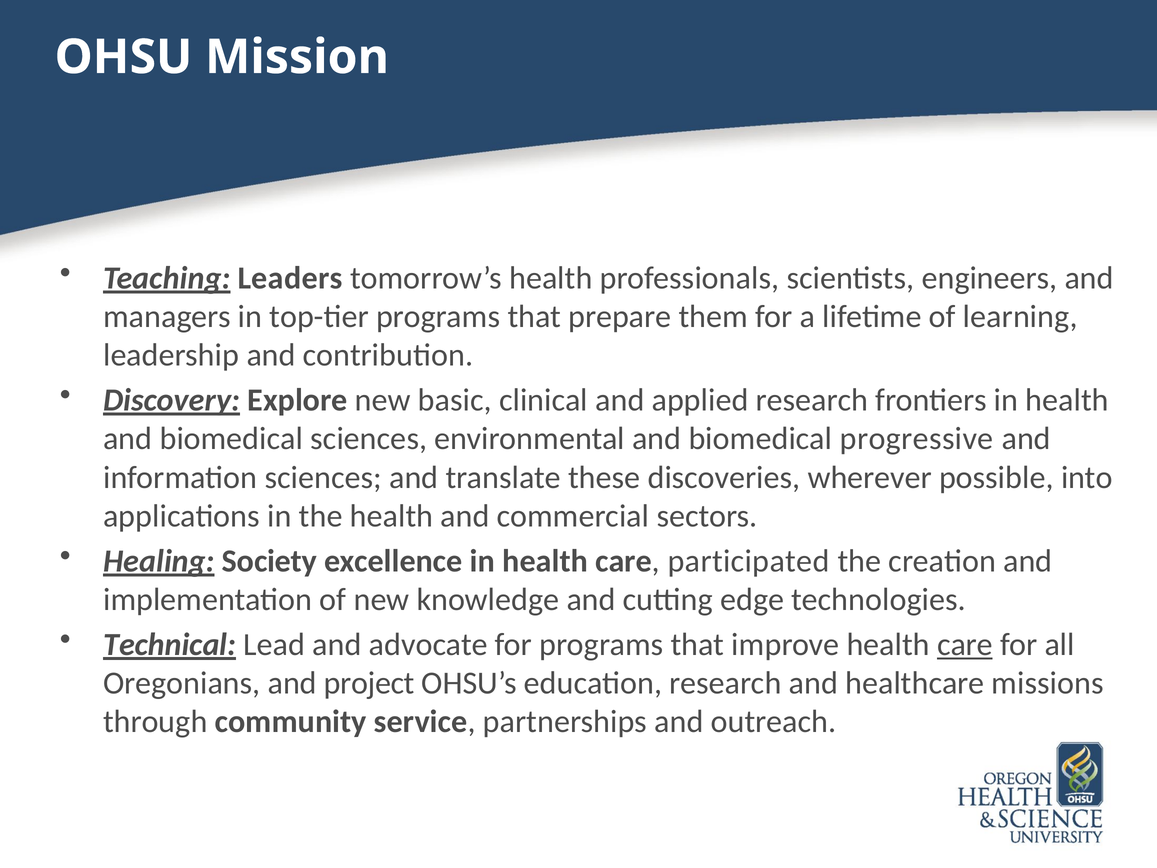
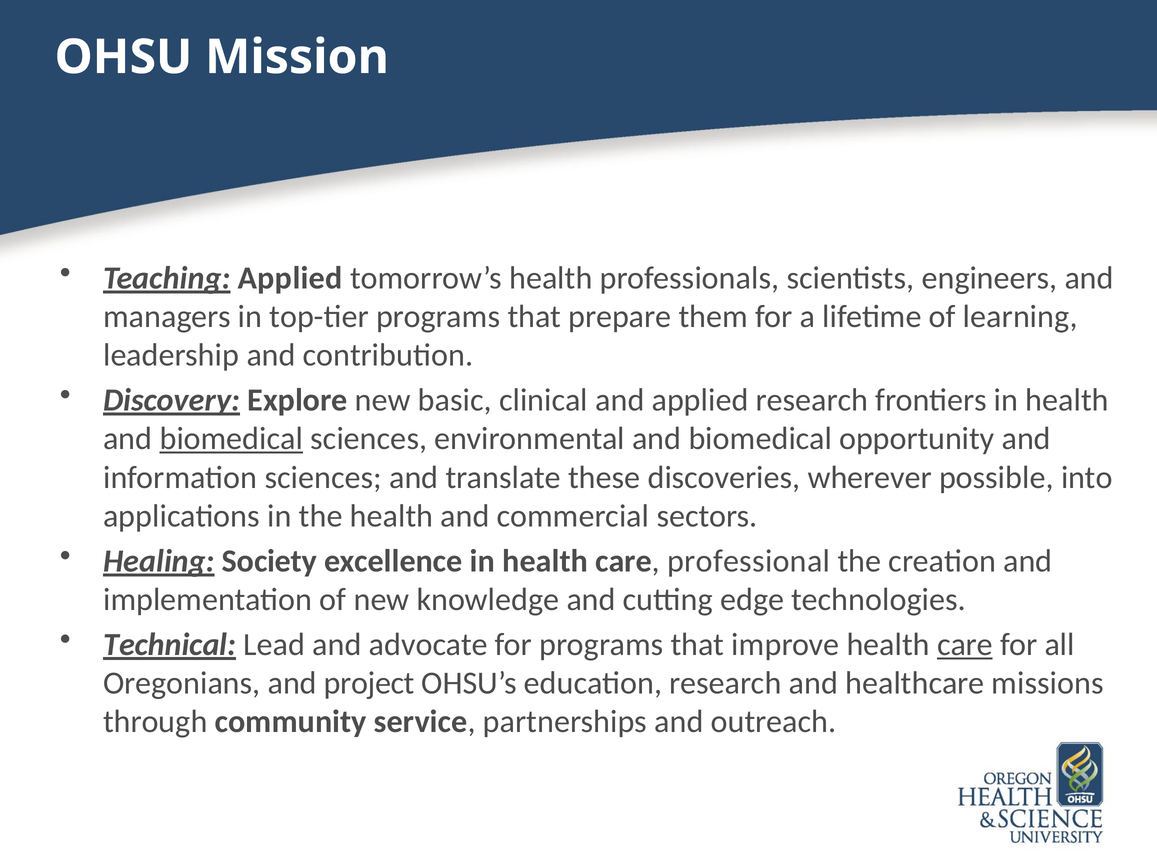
Teaching Leaders: Leaders -> Applied
biomedical at (231, 439) underline: none -> present
progressive: progressive -> opportunity
participated: participated -> professional
